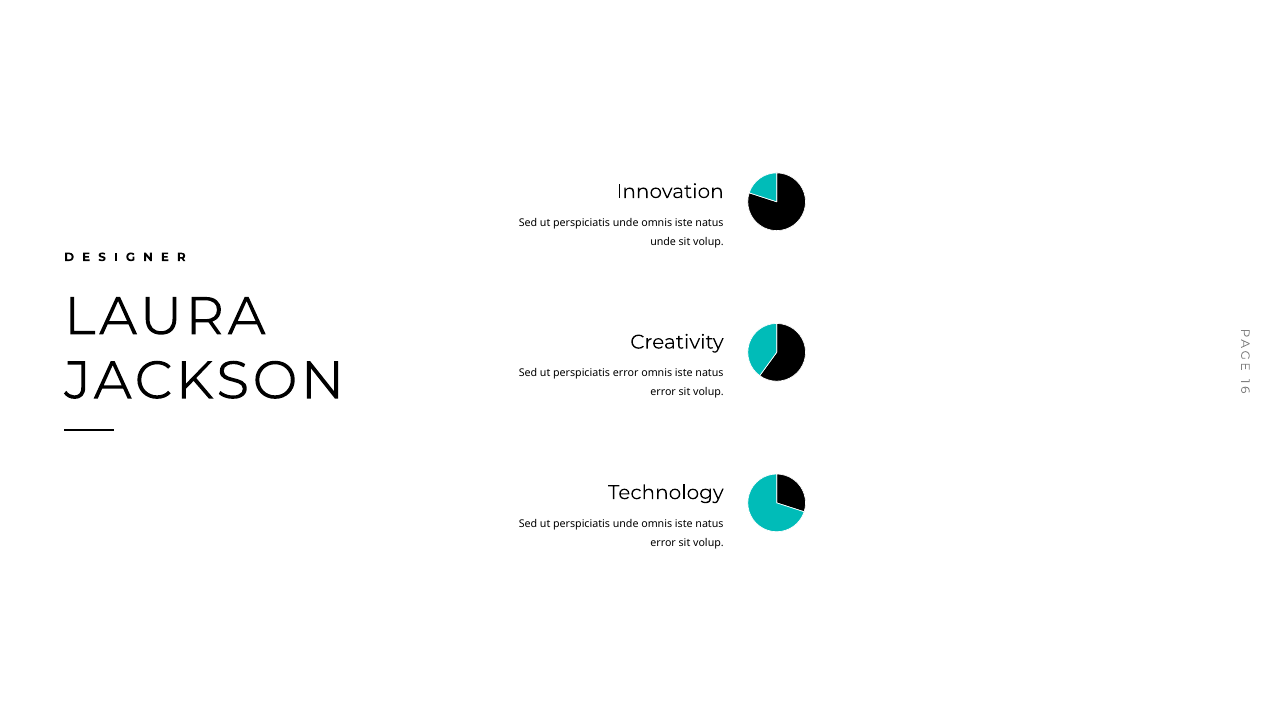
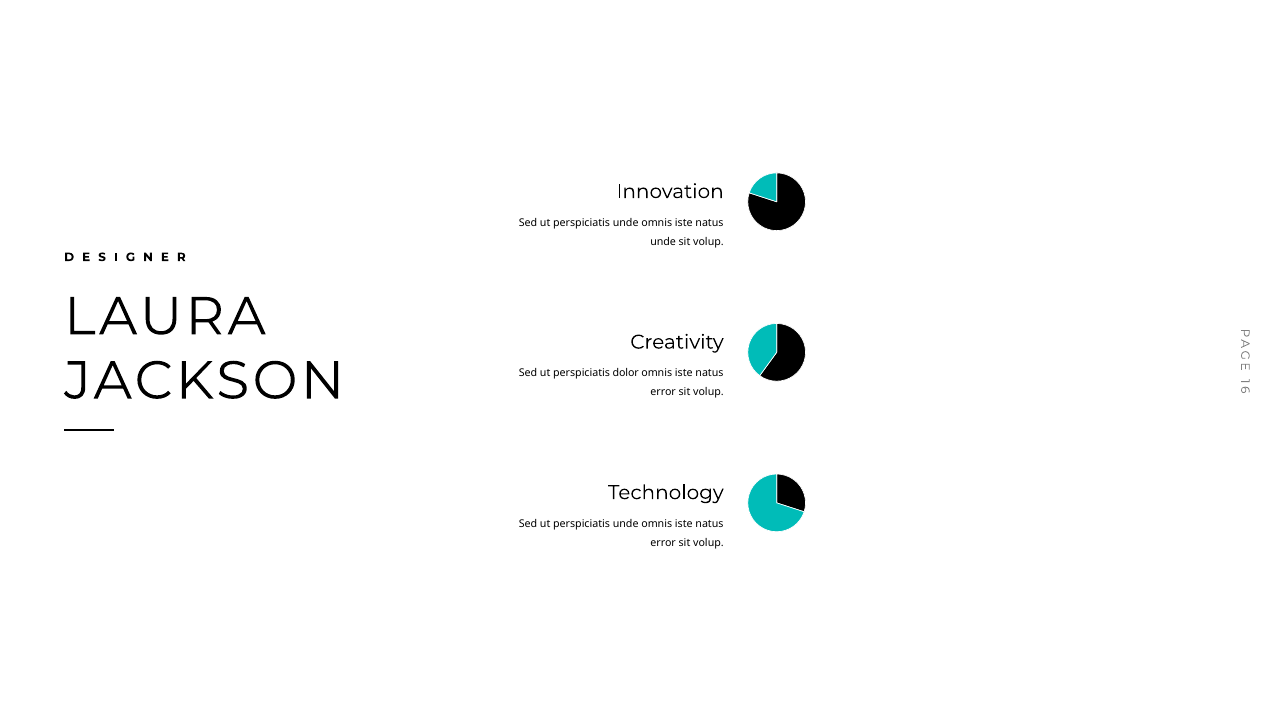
perspiciatis error: error -> dolor
